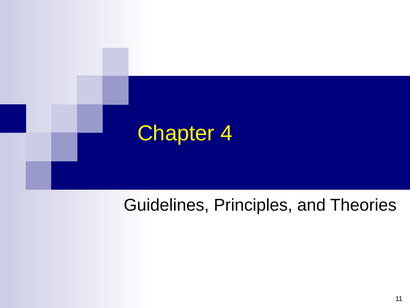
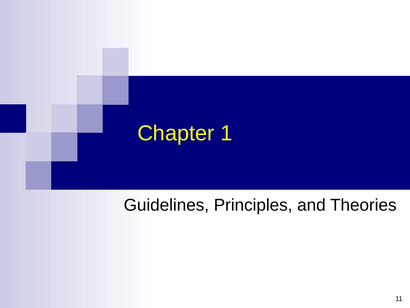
4: 4 -> 1
